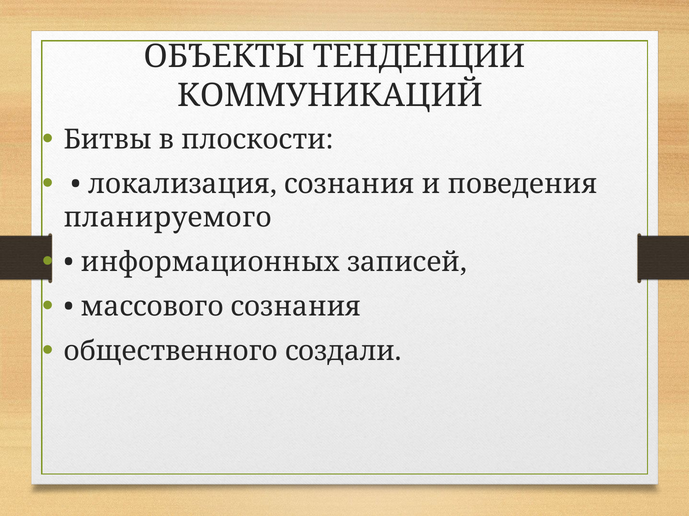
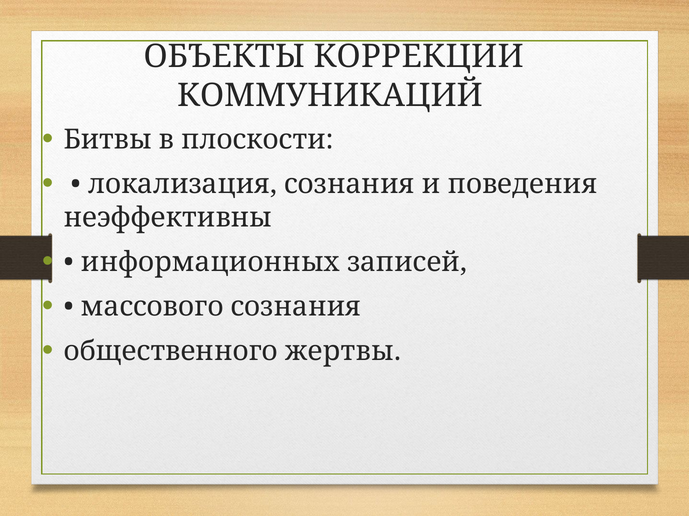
ТЕНДЕНЦИИ: ТЕНДЕНЦИИ -> КОРРЕКЦИИ
планируемого: планируемого -> неэффективны
создали: создали -> жертвы
